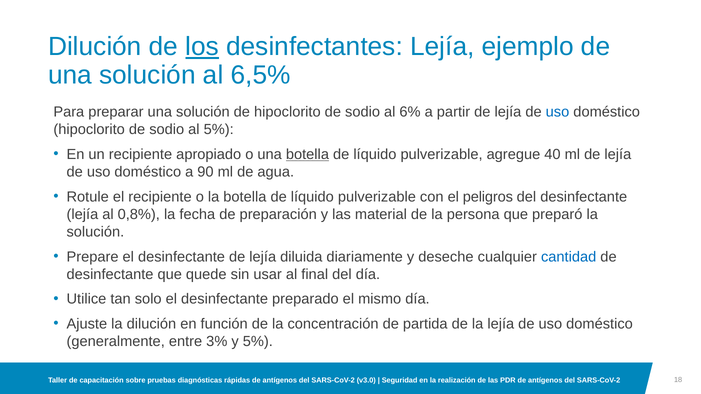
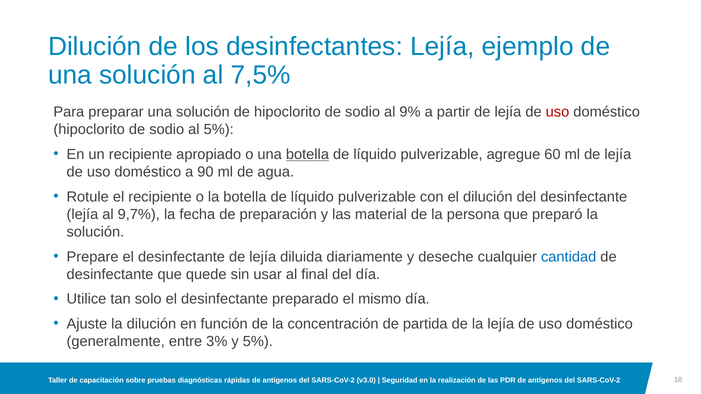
los underline: present -> none
6,5%: 6,5% -> 7,5%
6%: 6% -> 9%
uso at (558, 112) colour: blue -> red
40: 40 -> 60
el peligros: peligros -> dilución
0,8%: 0,8% -> 9,7%
